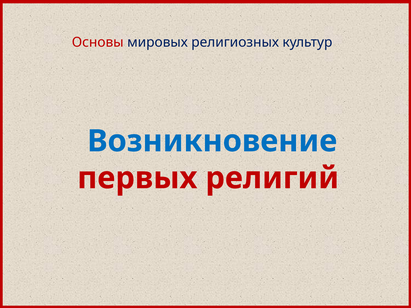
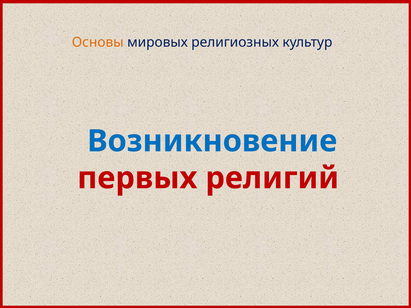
Основы colour: red -> orange
